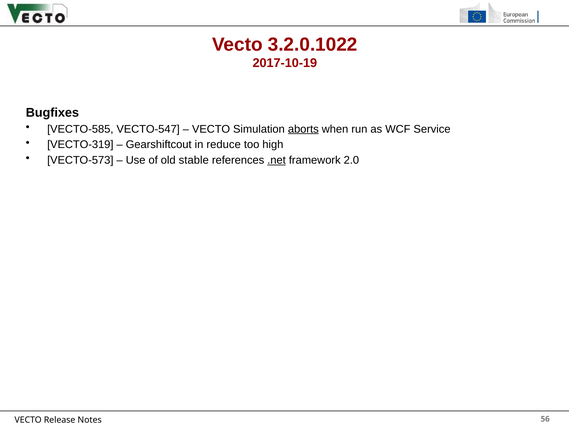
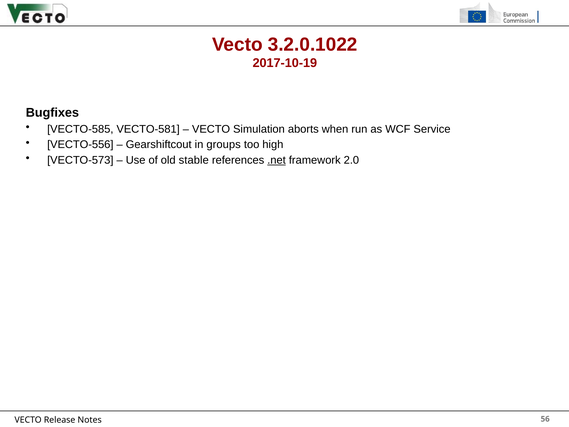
VECTO-547: VECTO-547 -> VECTO-581
aborts underline: present -> none
VECTO-319: VECTO-319 -> VECTO-556
reduce: reduce -> groups
